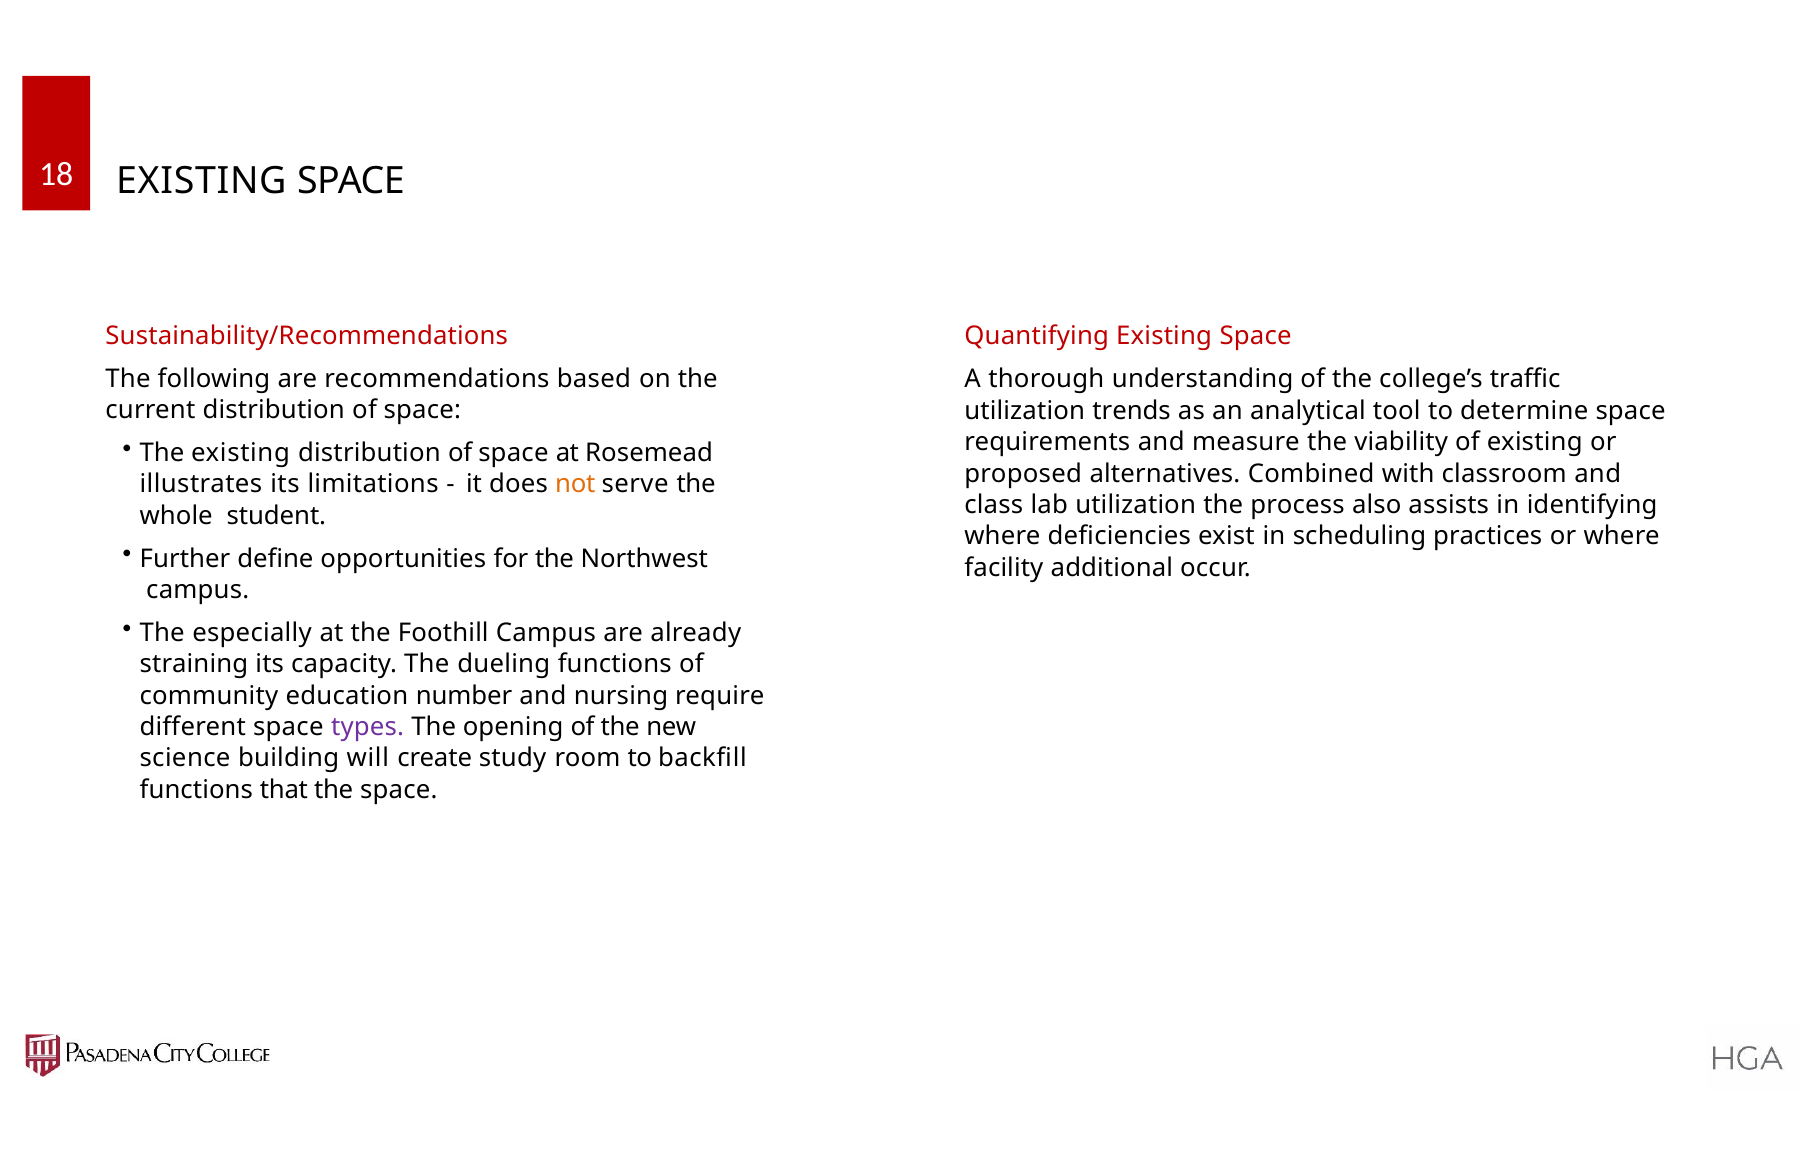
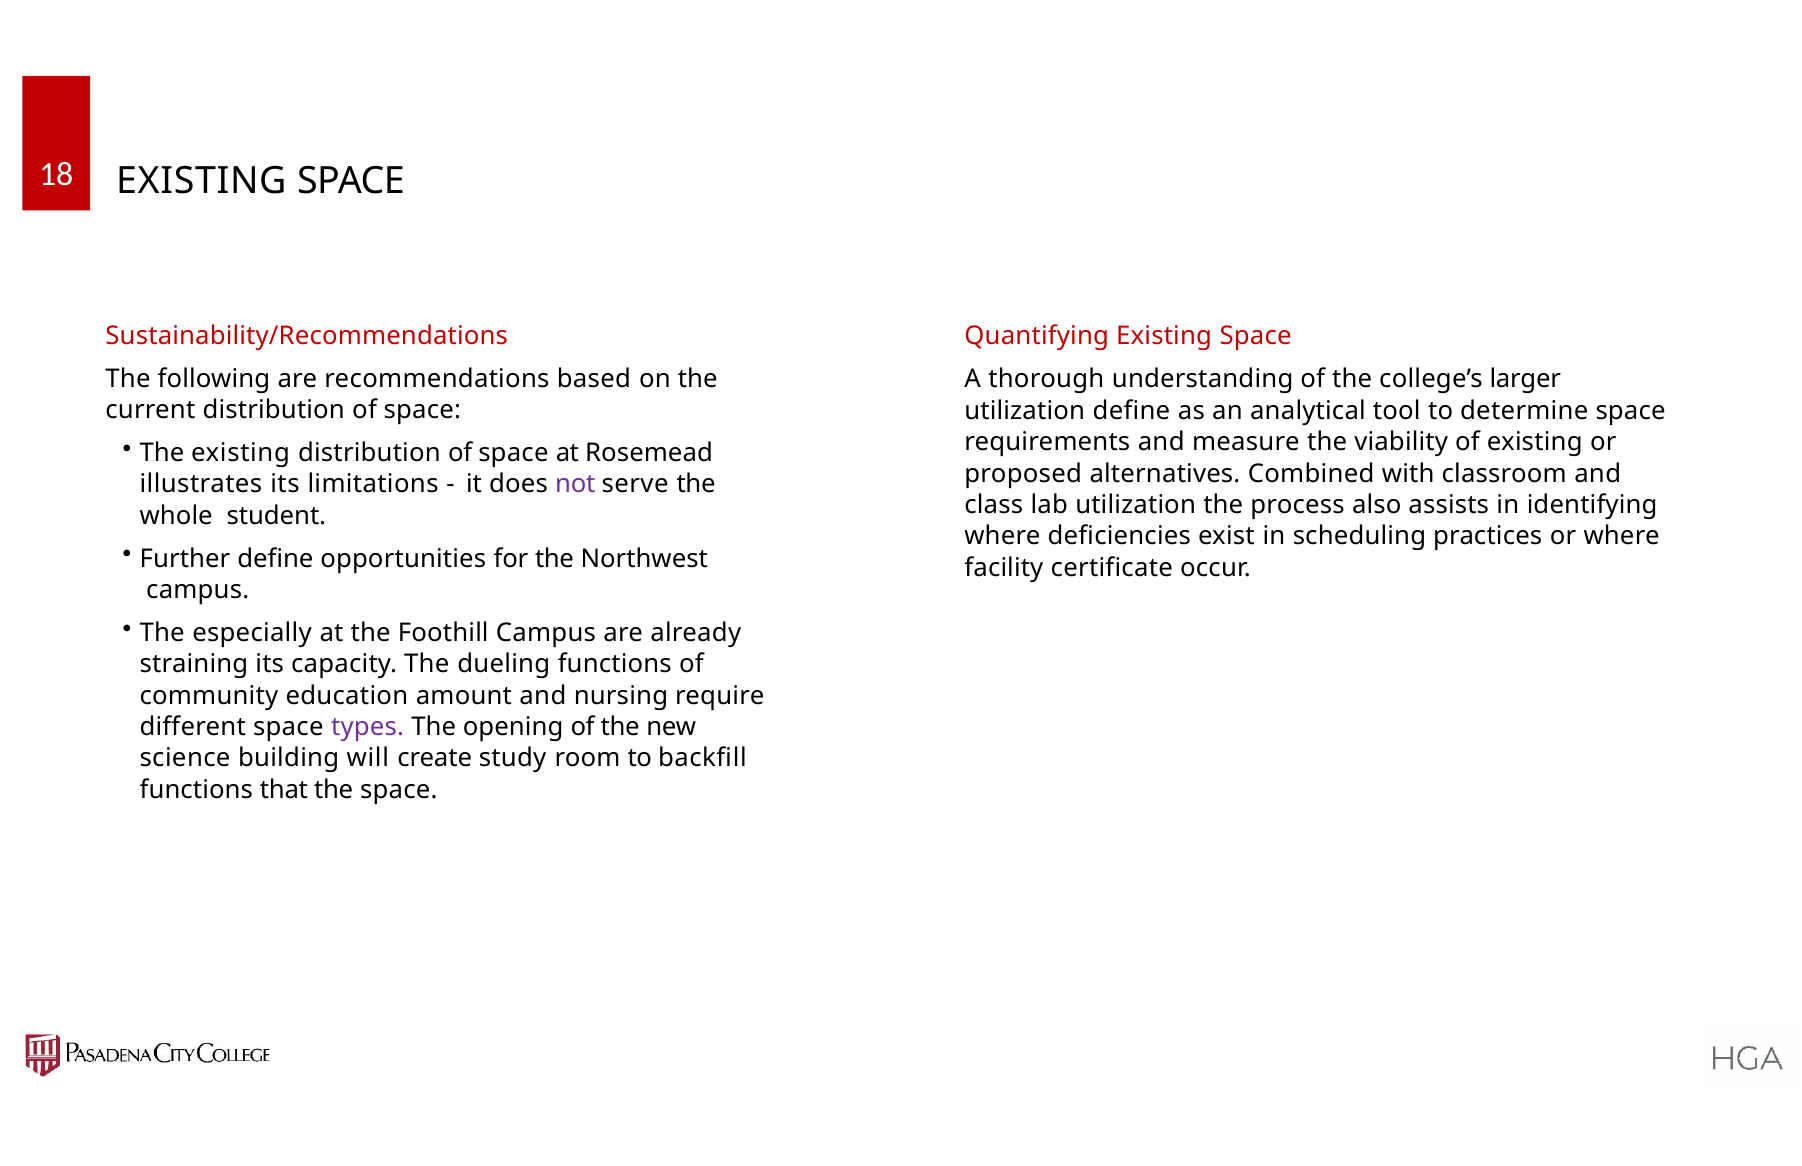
traffic: traffic -> larger
utilization trends: trends -> define
not colour: orange -> purple
additional: additional -> certificate
number: number -> amount
